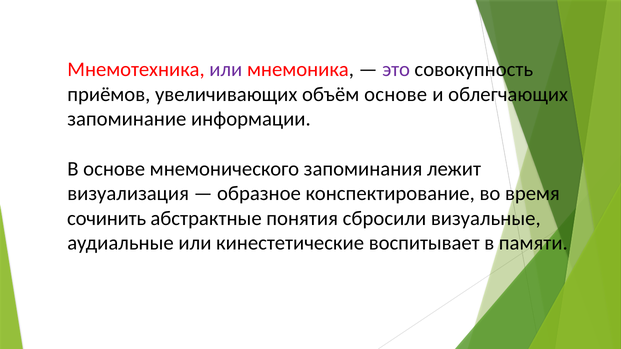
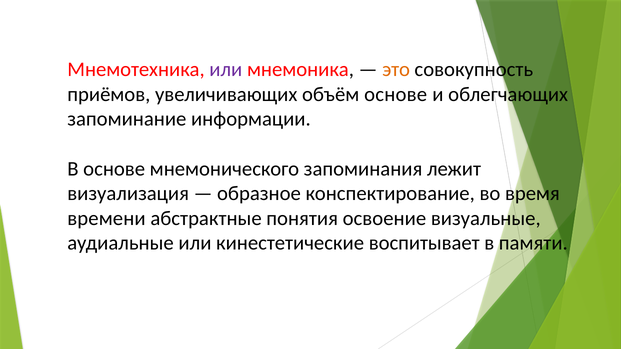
это colour: purple -> orange
сочинить: сочинить -> времени
сбросили: сбросили -> освоение
